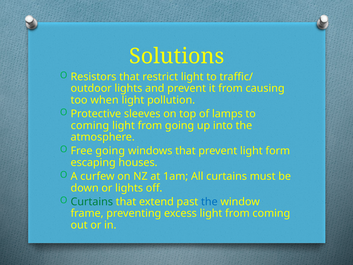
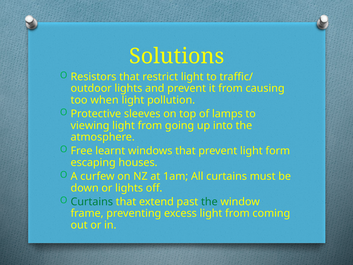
coming at (90, 125): coming -> viewing
Free going: going -> learnt
the at (209, 202) colour: blue -> green
